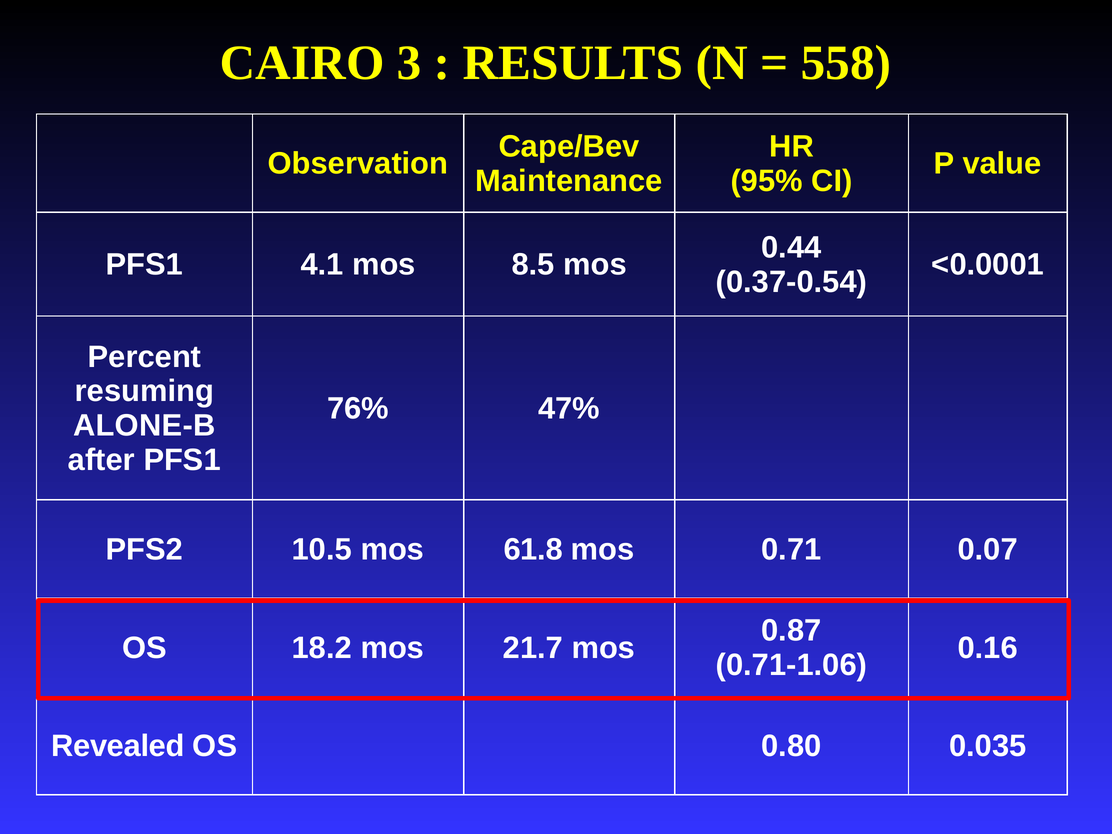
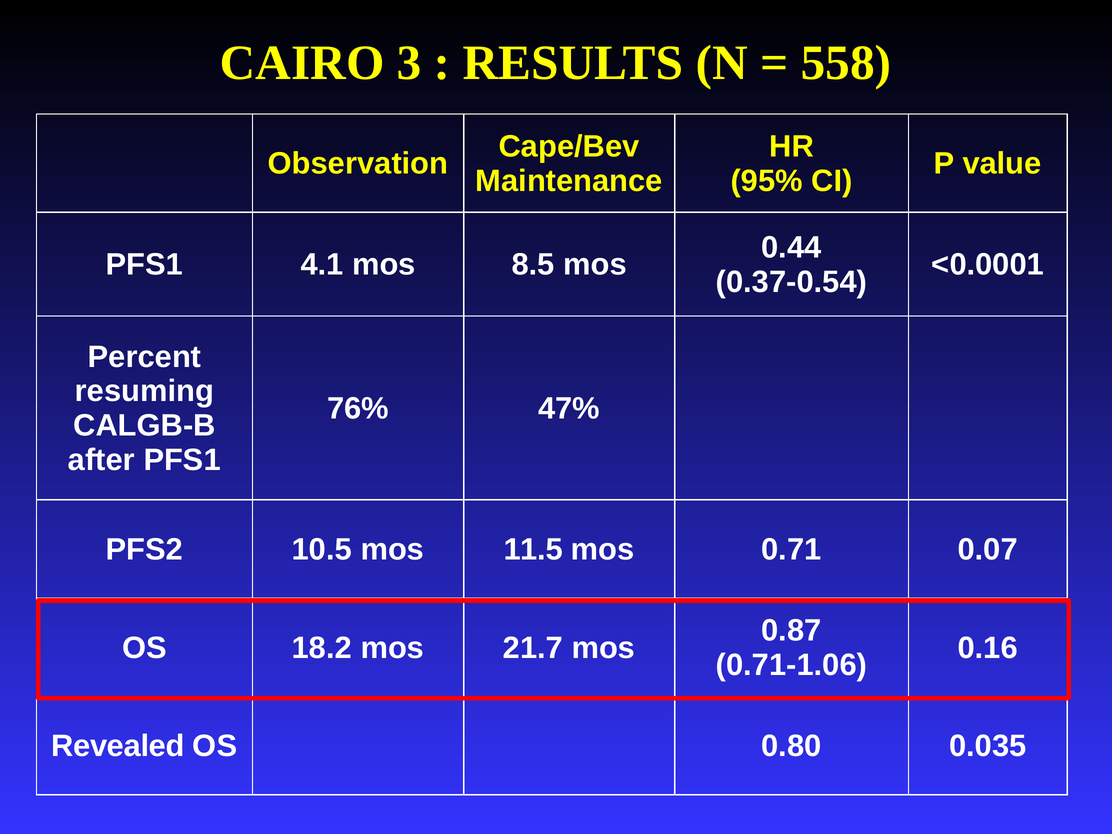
ALONE-B: ALONE-B -> CALGB-B
61.8: 61.8 -> 11.5
